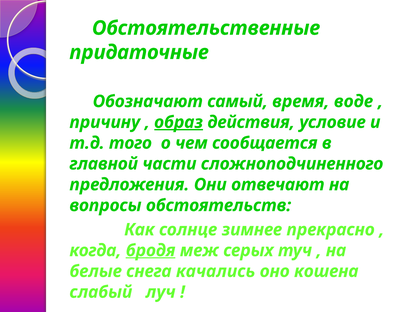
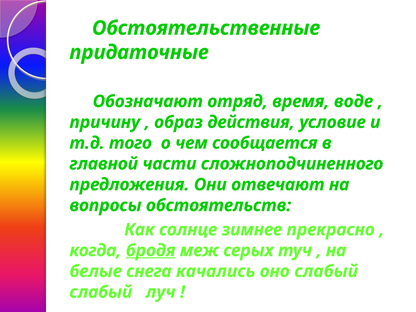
самый: самый -> отряд
образ underline: present -> none
оно кошена: кошена -> слабый
